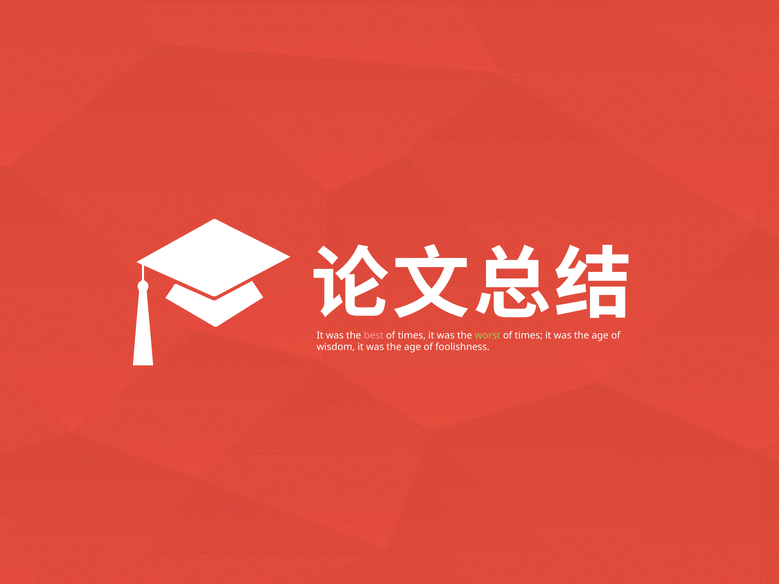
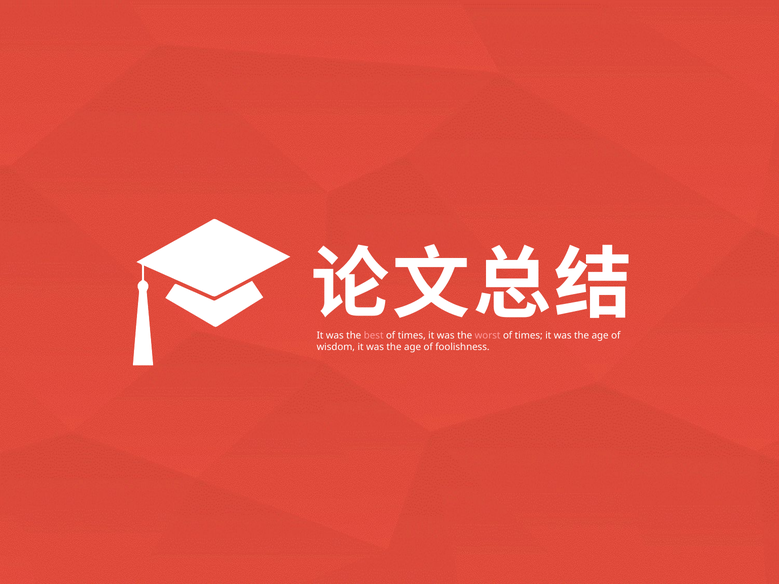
worst colour: light green -> pink
